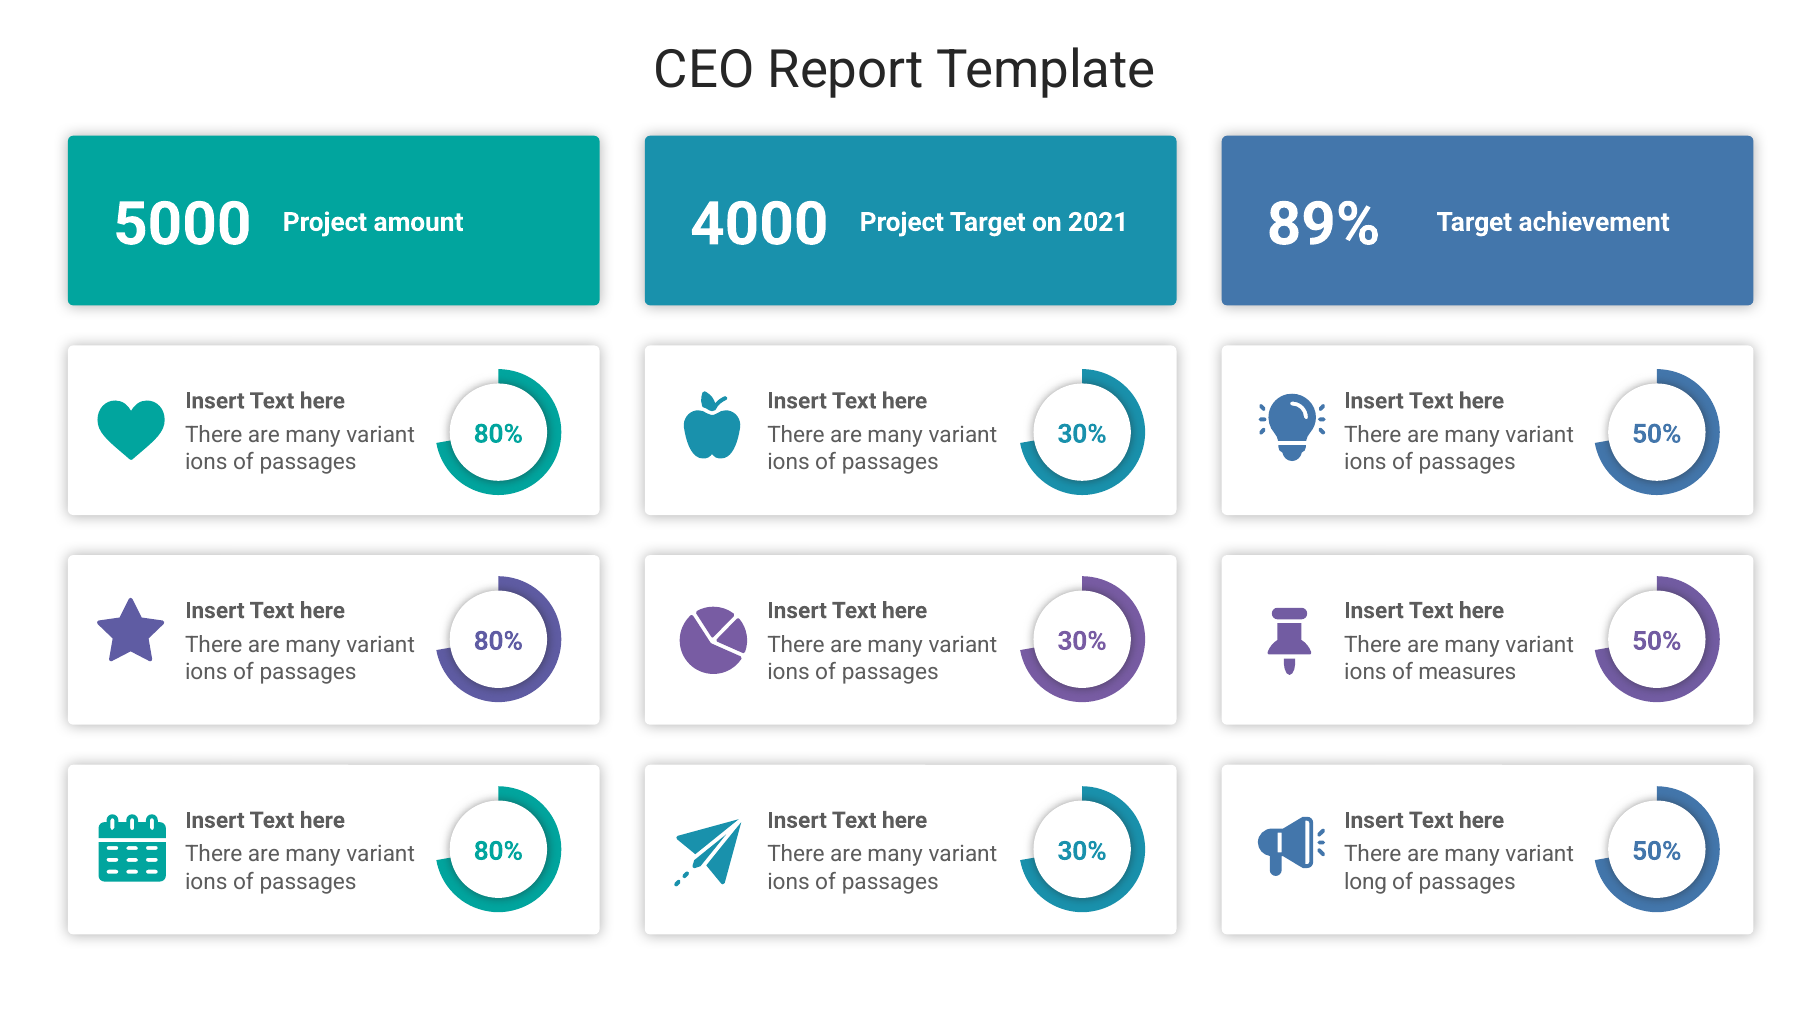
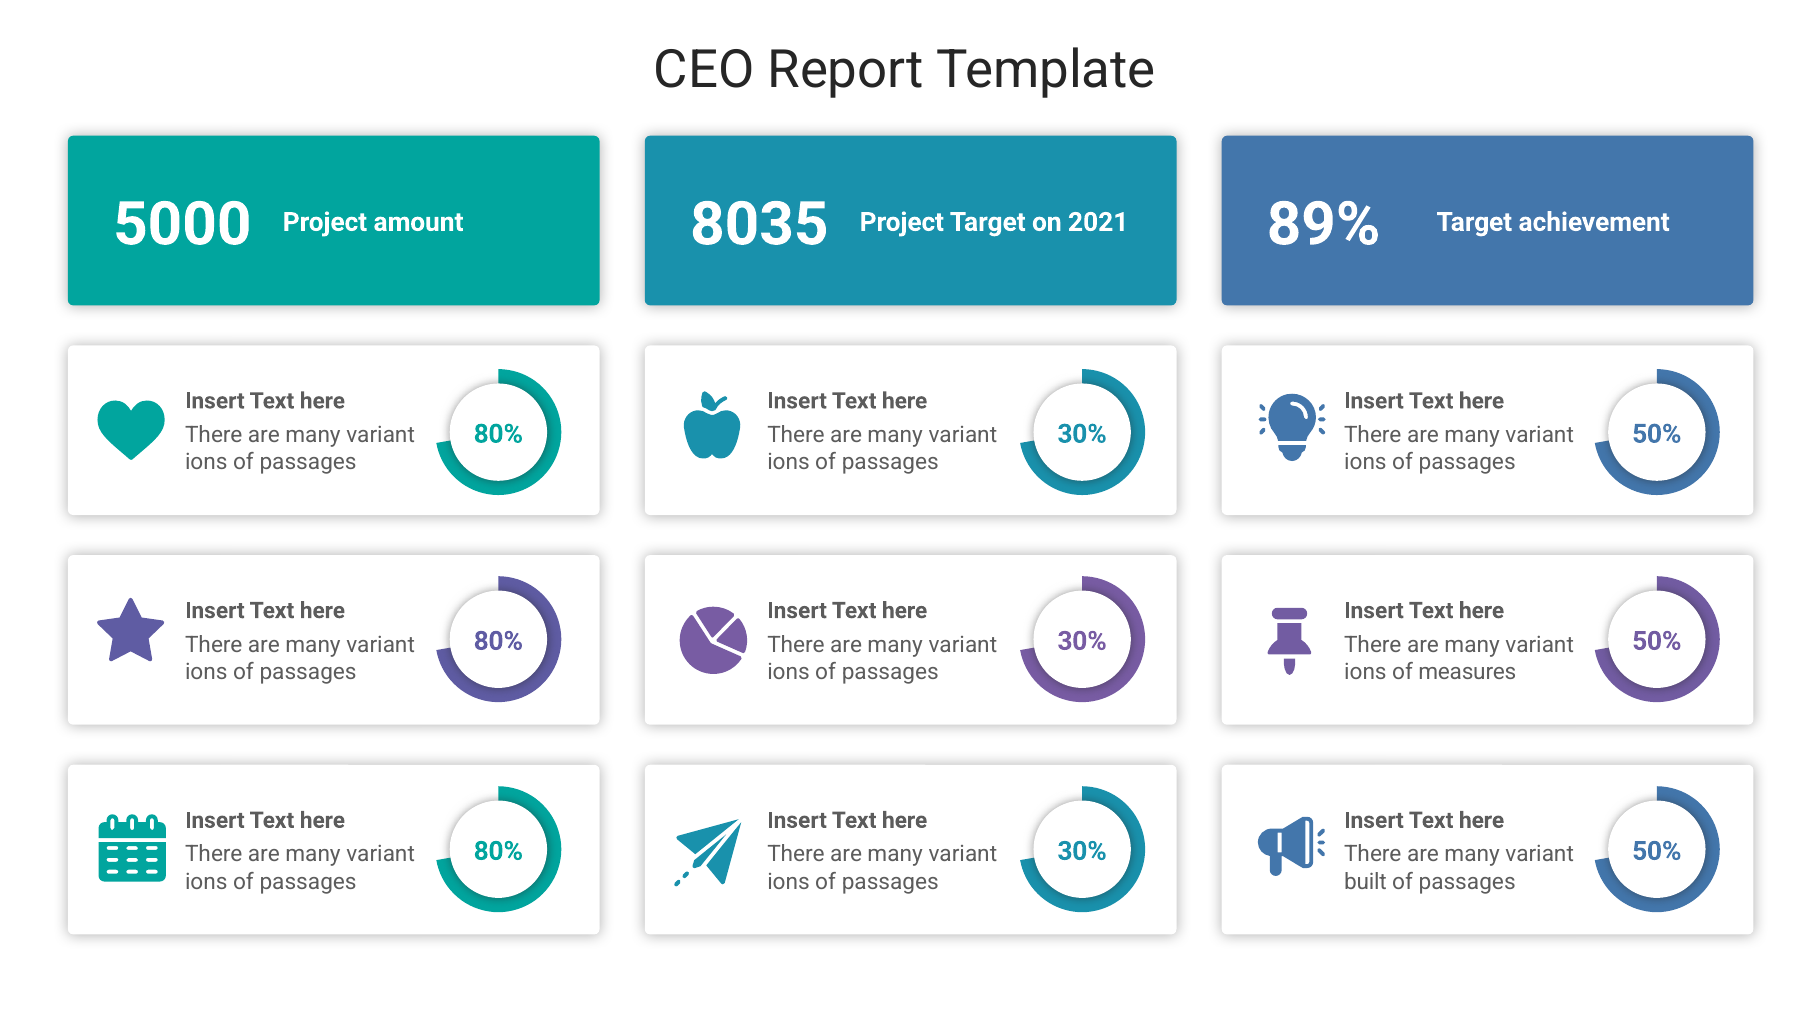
4000: 4000 -> 8035
long: long -> built
